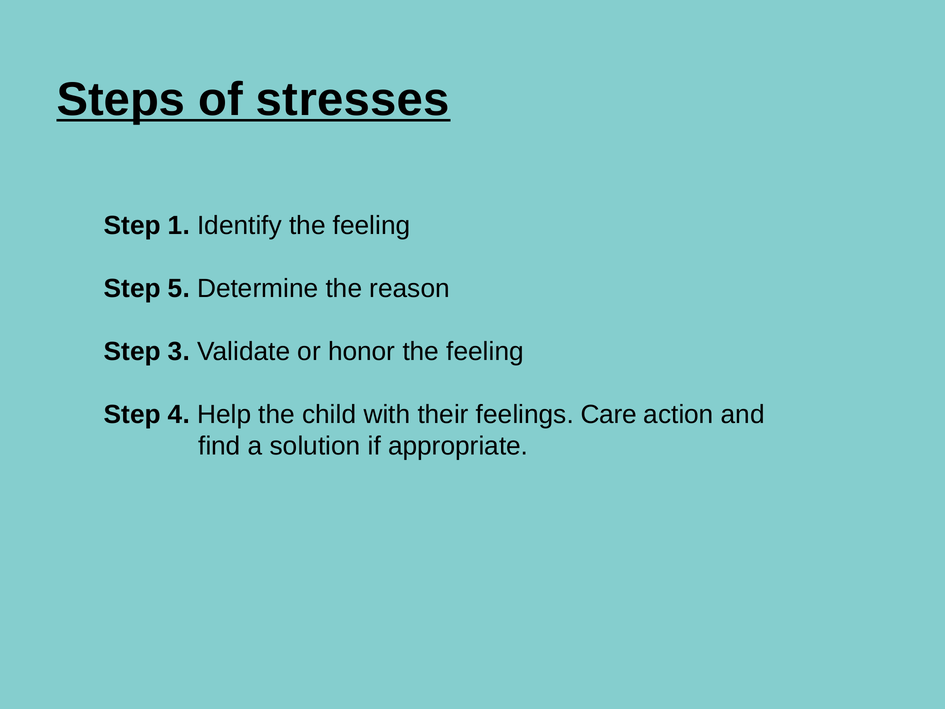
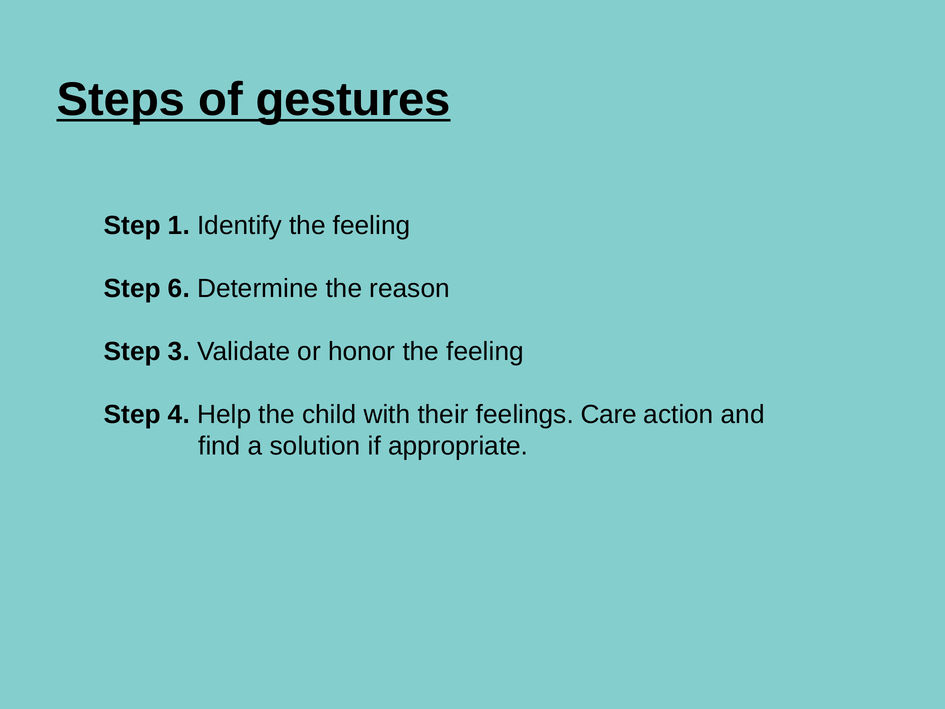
stresses: stresses -> gestures
5: 5 -> 6
